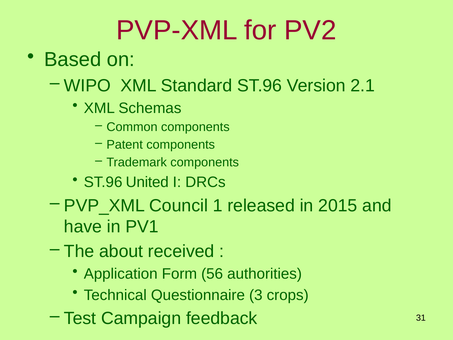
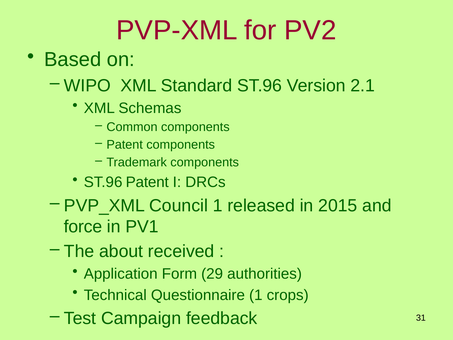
ST.96 United: United -> Patent
have: have -> force
56: 56 -> 29
Questionnaire 3: 3 -> 1
